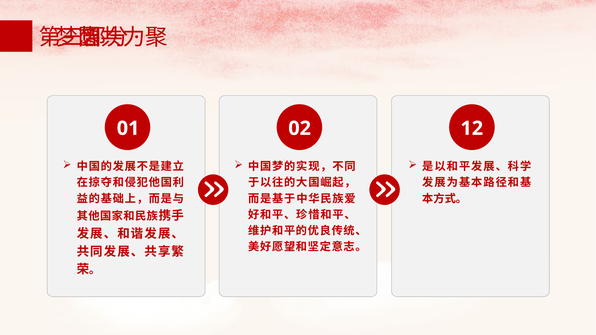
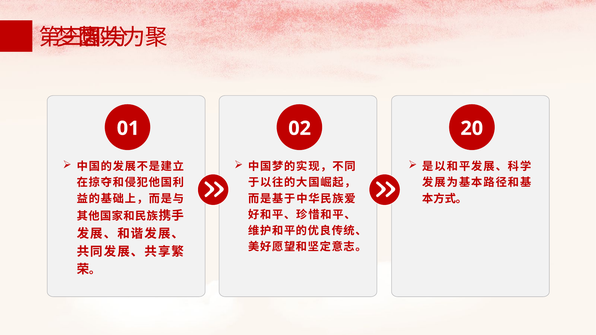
12: 12 -> 20
